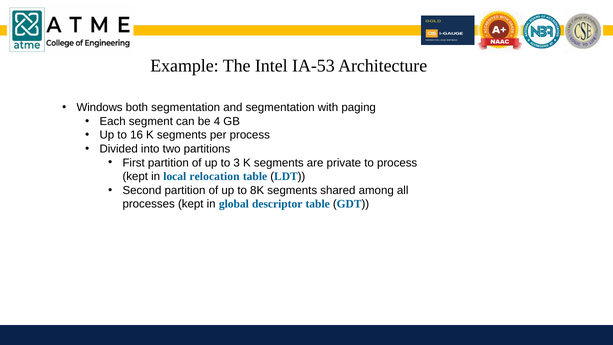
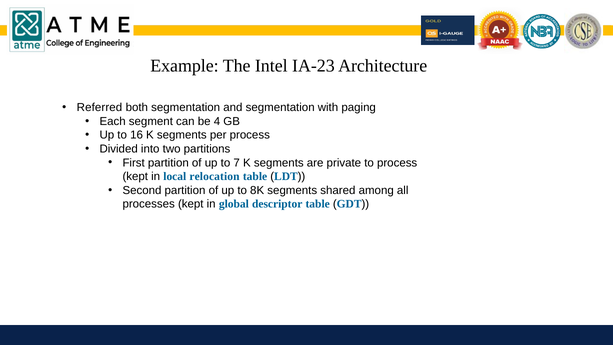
IA-53: IA-53 -> IA-23
Windows: Windows -> Referred
3: 3 -> 7
